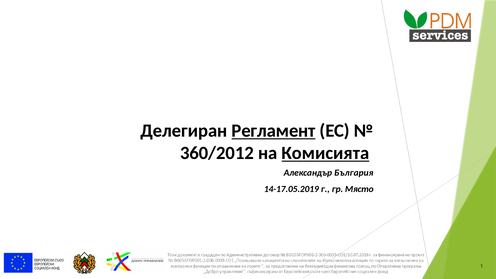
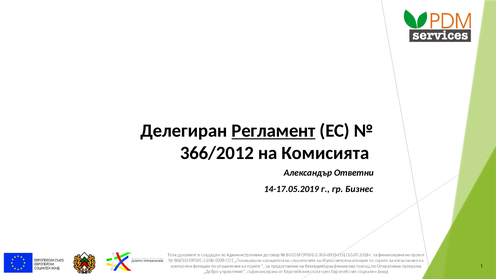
360/2012: 360/2012 -> 366/2012
Комисията underline: present -> none
България: България -> Ответни
Място: Място -> Бизнес
